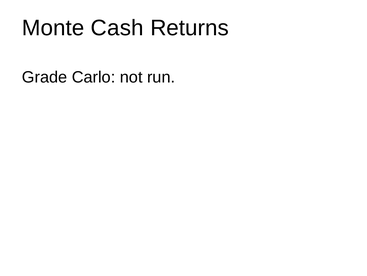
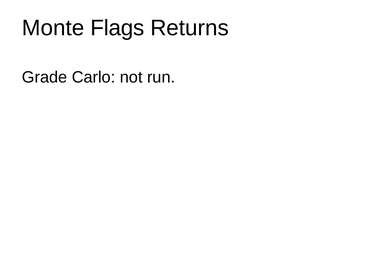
Cash: Cash -> Flags
